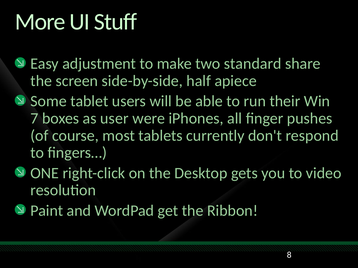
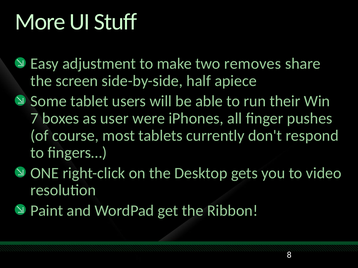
standard: standard -> removes
